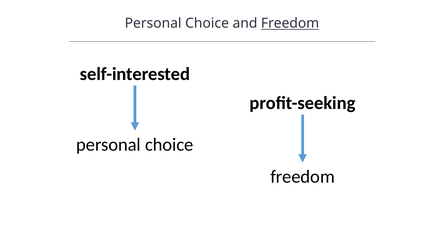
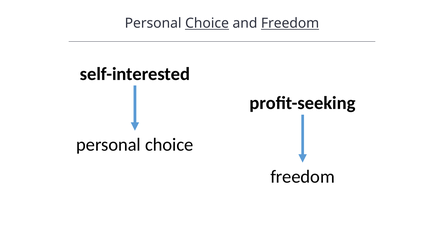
Choice at (207, 23) underline: none -> present
